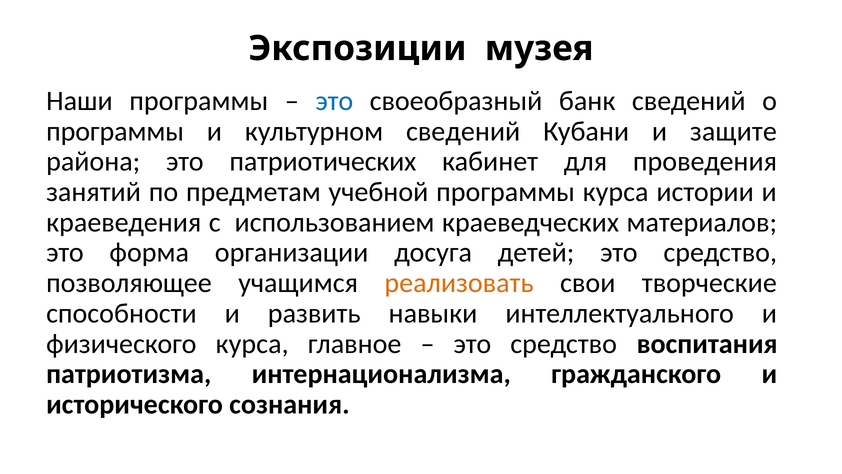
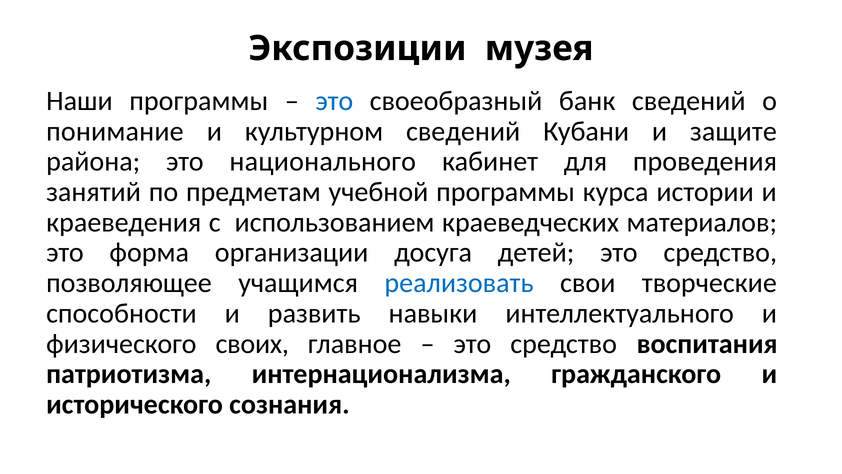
программы at (115, 131): программы -> понимание
патриотических: патриотических -> национального
реализовать colour: orange -> blue
физического курса: курса -> своих
